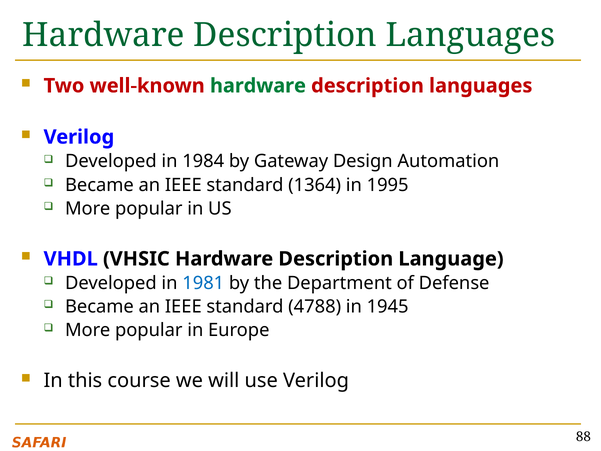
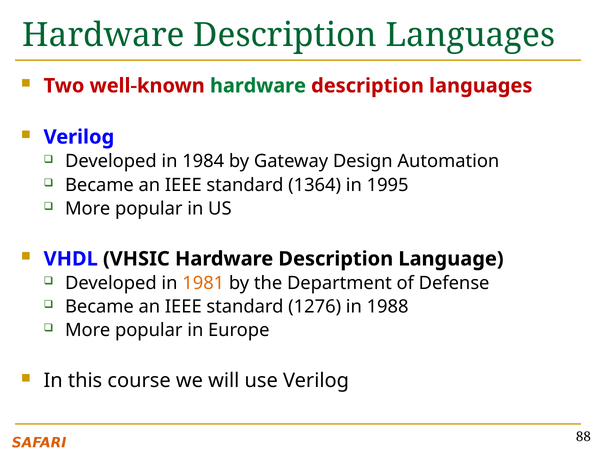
1981 colour: blue -> orange
4788: 4788 -> 1276
1945: 1945 -> 1988
